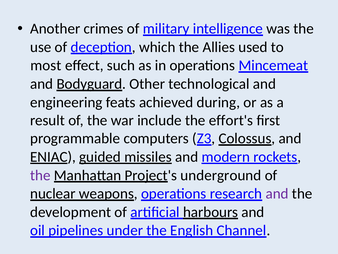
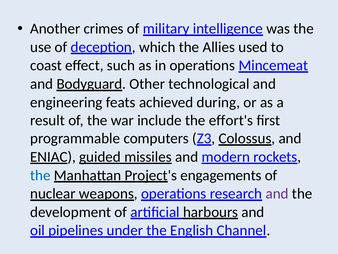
most: most -> coast
the at (40, 175) colour: purple -> blue
underground: underground -> engagements
